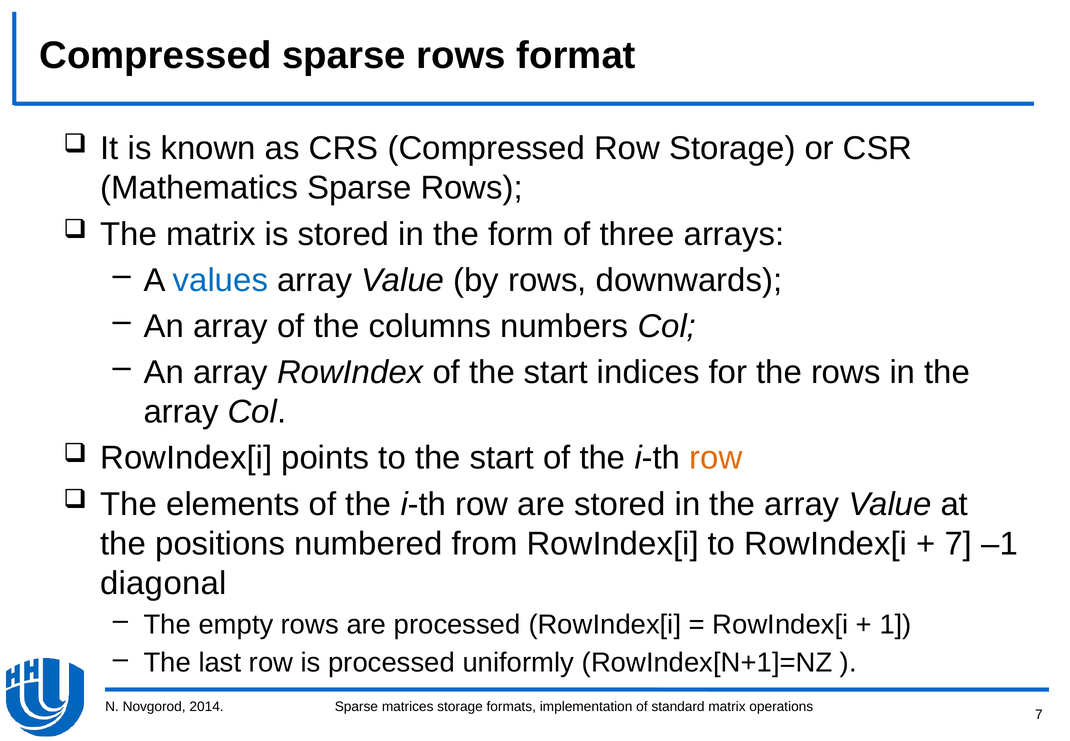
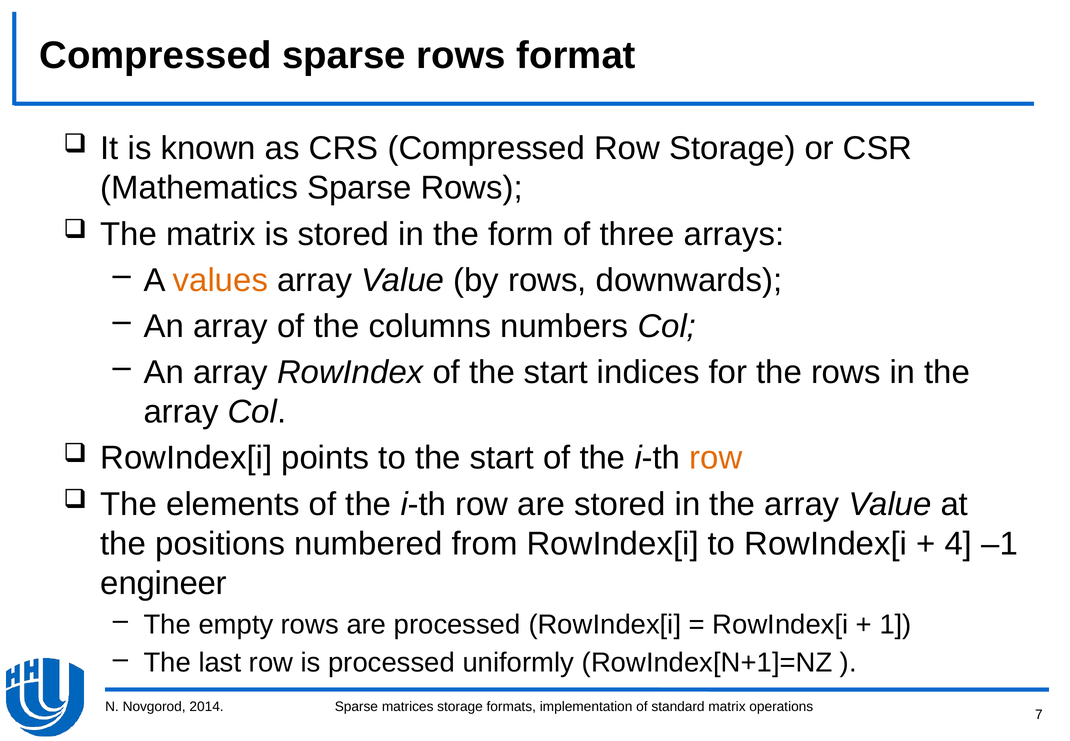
values colour: blue -> orange
7 at (958, 543): 7 -> 4
diagonal: diagonal -> engineer
